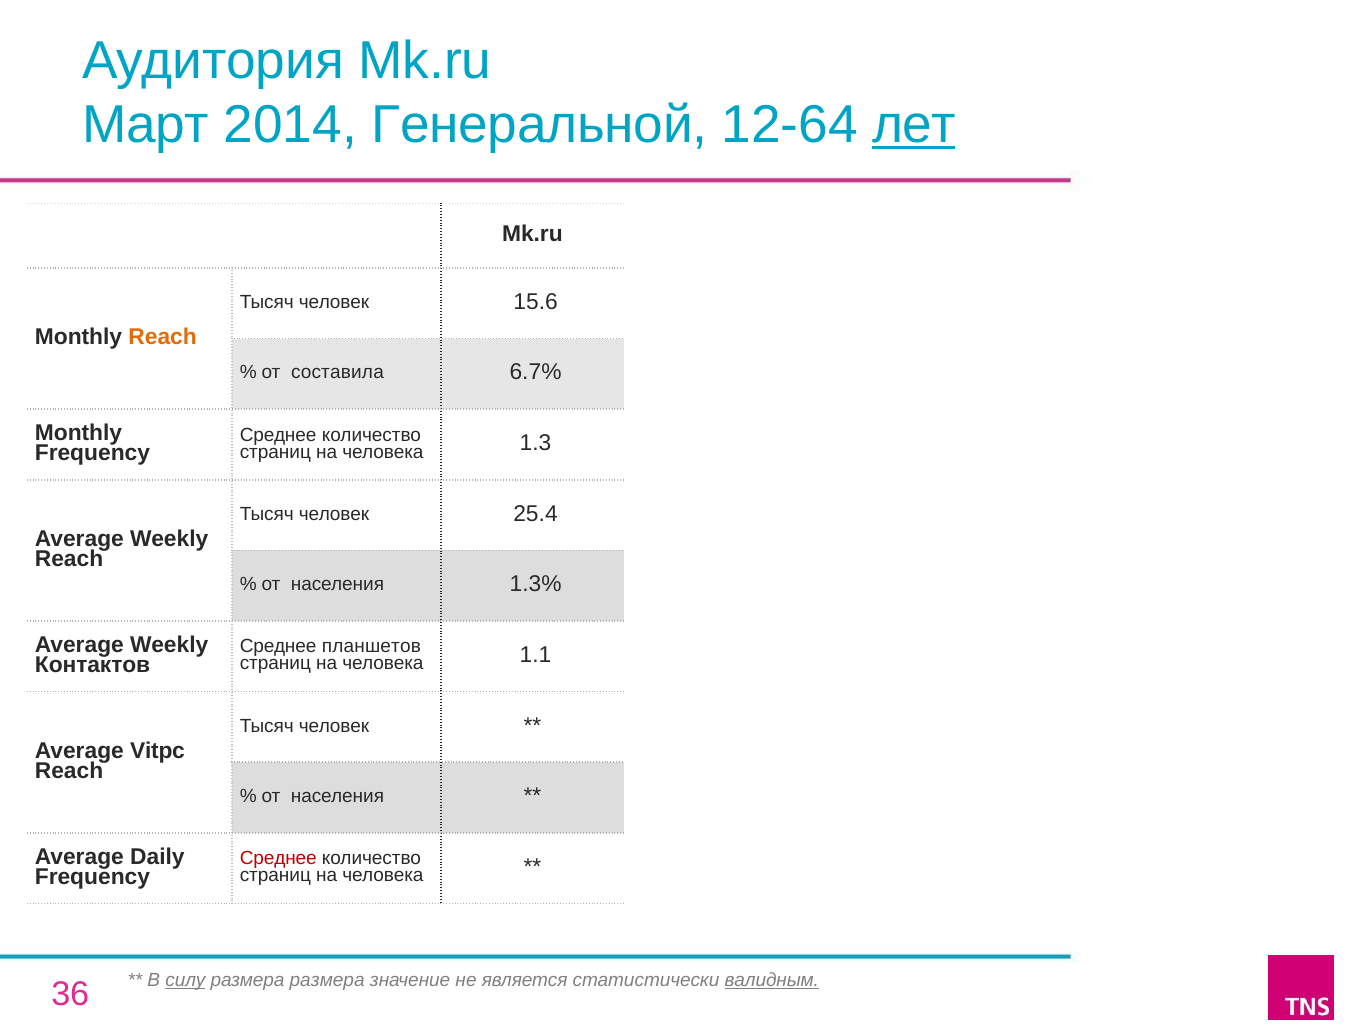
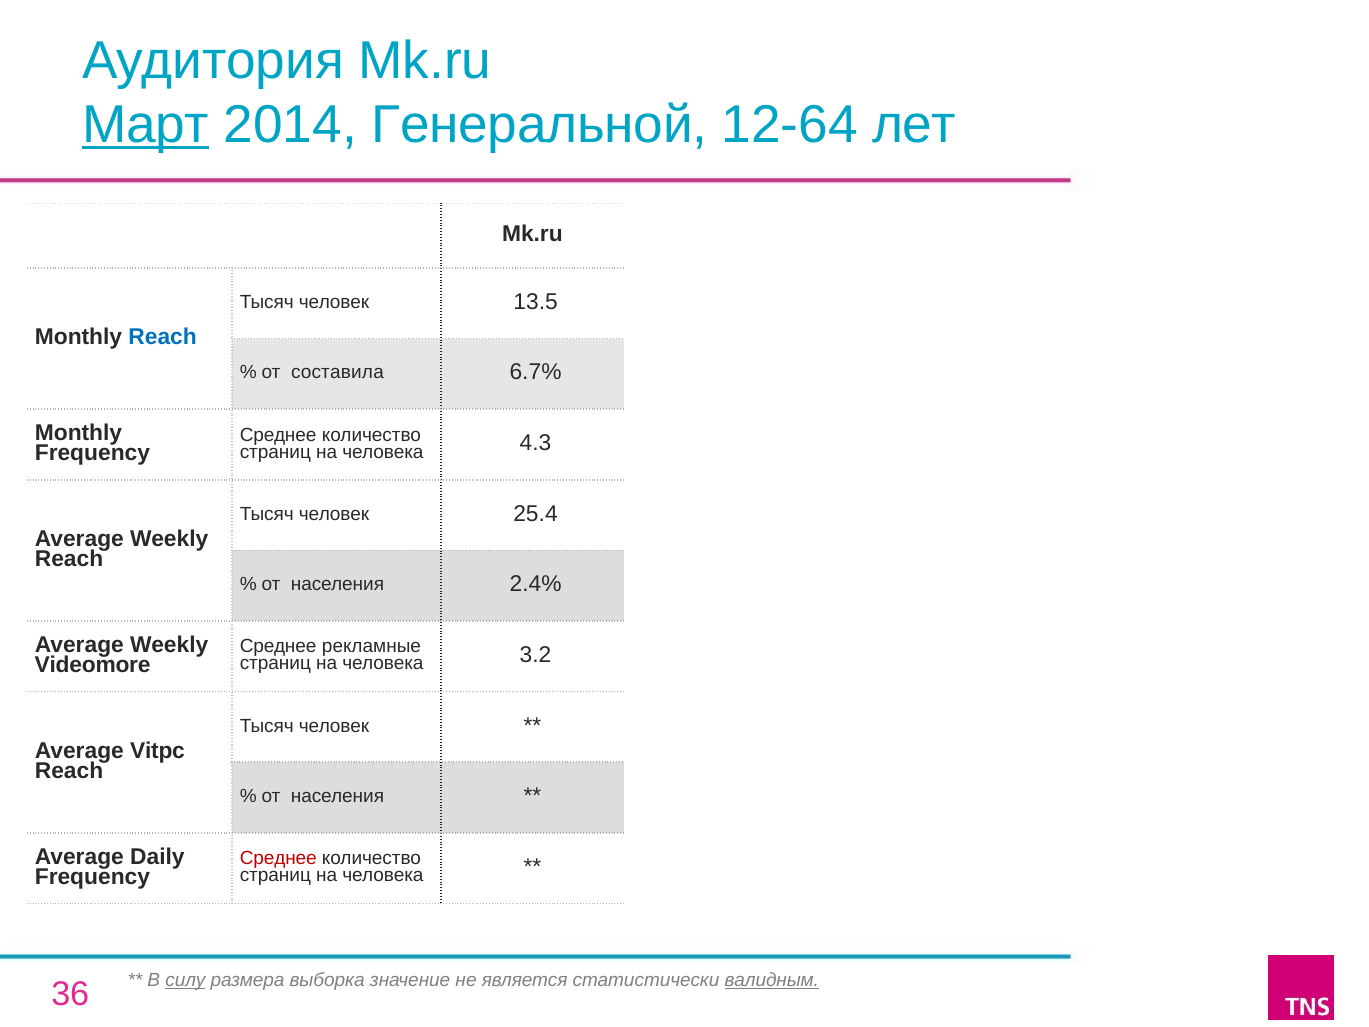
Март underline: none -> present
лет underline: present -> none
15.6: 15.6 -> 13.5
Reach at (163, 337) colour: orange -> blue
1.3: 1.3 -> 4.3
1.3%: 1.3% -> 2.4%
планшетов: планшетов -> рекламные
Контактов: Контактов -> Videomore
1.1: 1.1 -> 3.2
размера размера: размера -> выборка
